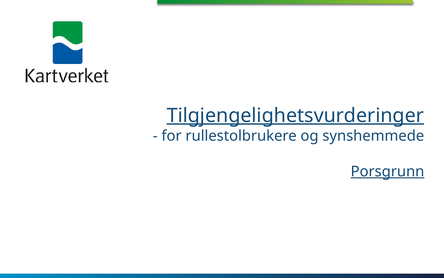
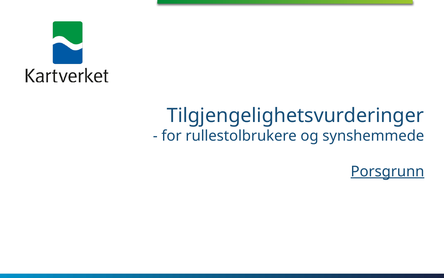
Tilgjengelighetsvurderinger underline: present -> none
